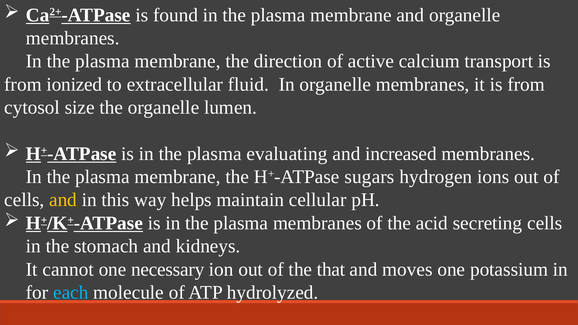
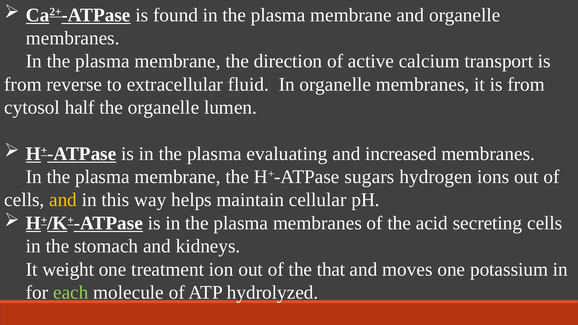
ionized: ionized -> reverse
size: size -> half
cannot: cannot -> weight
necessary: necessary -> treatment
each colour: light blue -> light green
